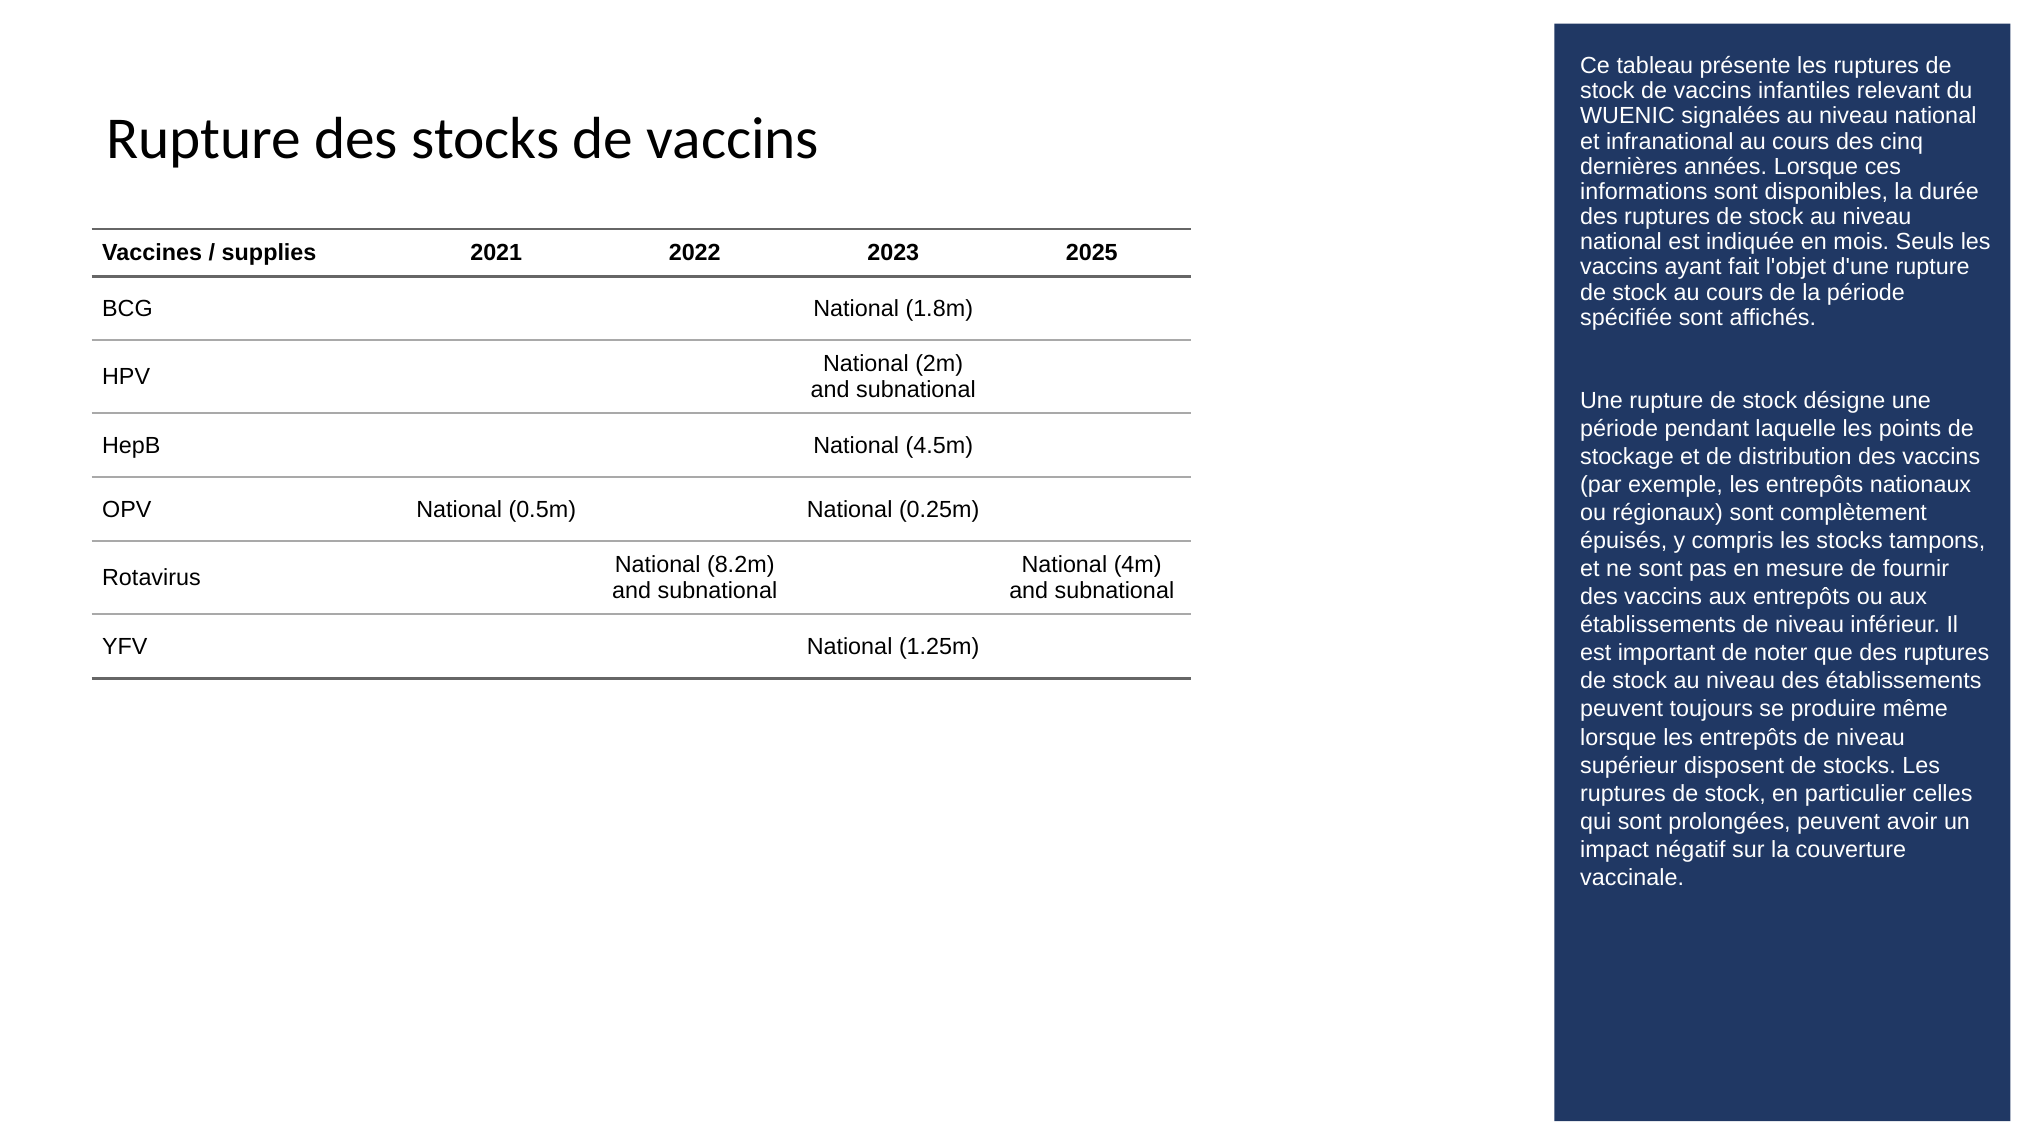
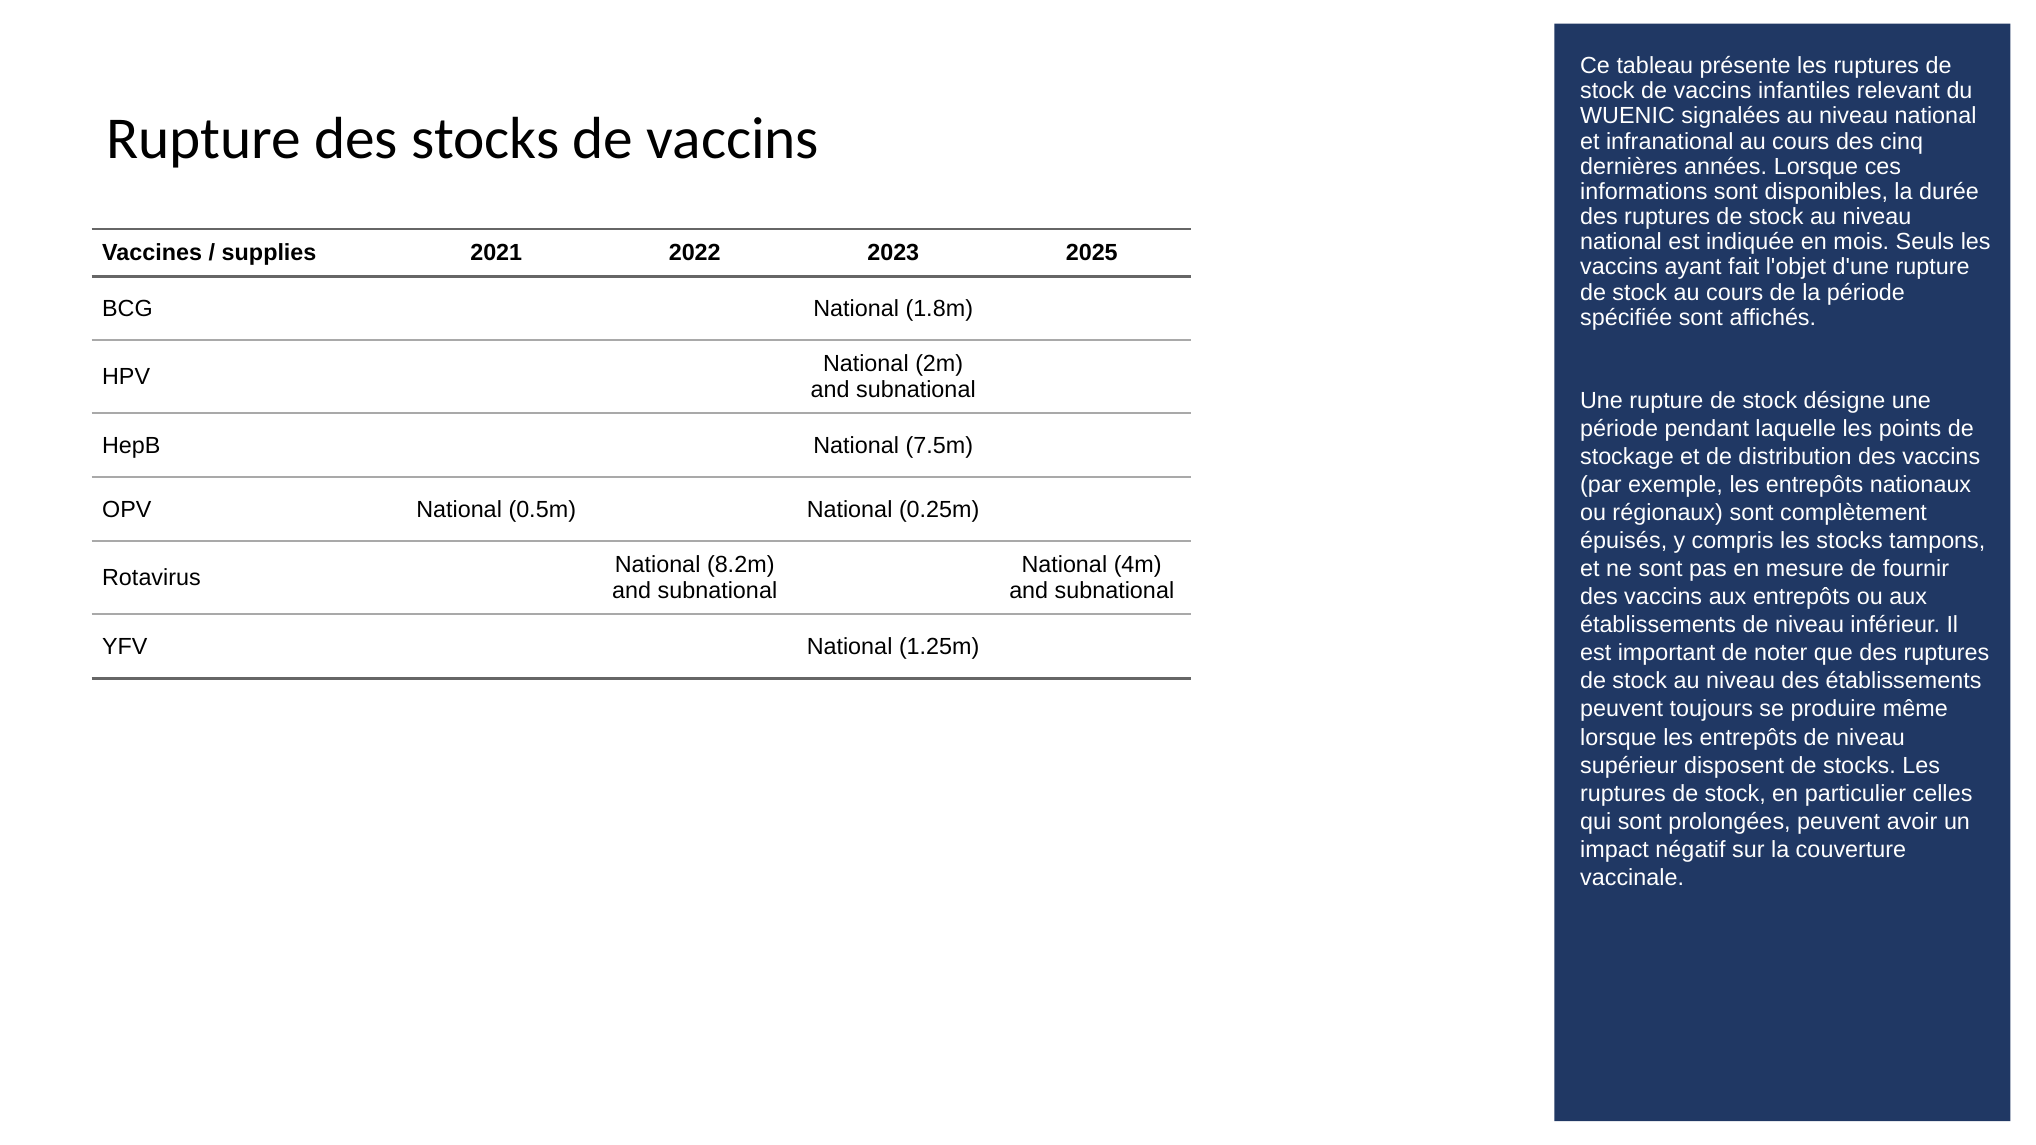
4.5m: 4.5m -> 7.5m
